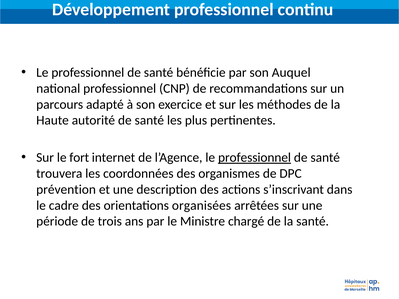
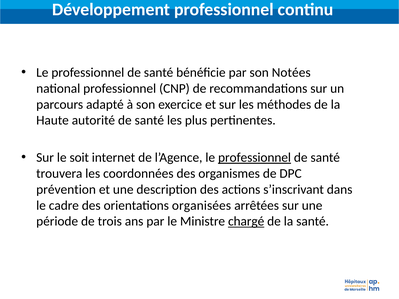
Auquel: Auquel -> Notées
fort: fort -> soit
chargé underline: none -> present
